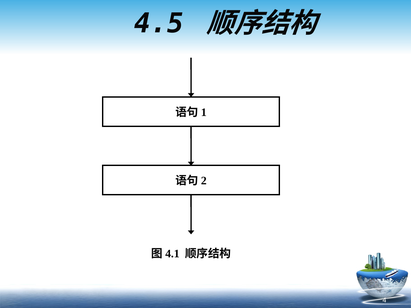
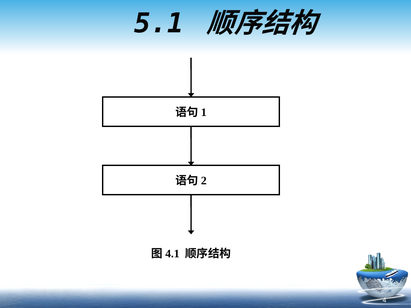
4.5: 4.5 -> 5.1
